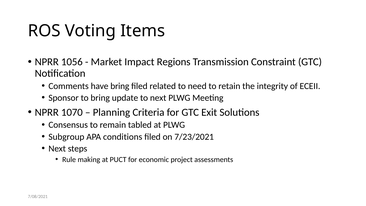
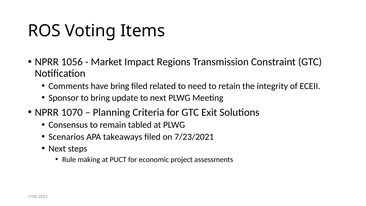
Subgroup: Subgroup -> Scenarios
conditions: conditions -> takeaways
